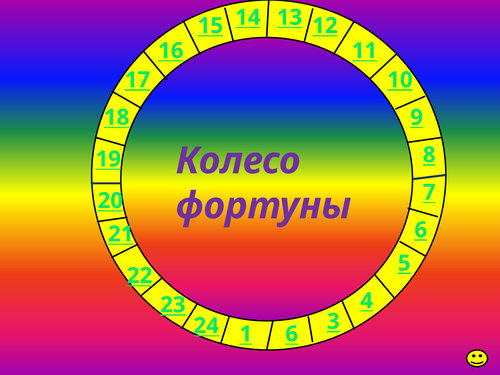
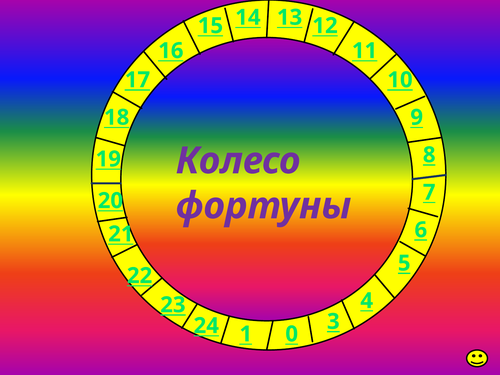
1 6: 6 -> 0
